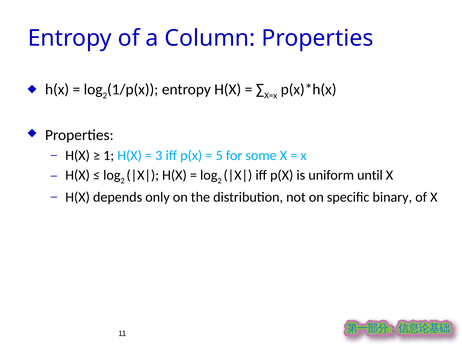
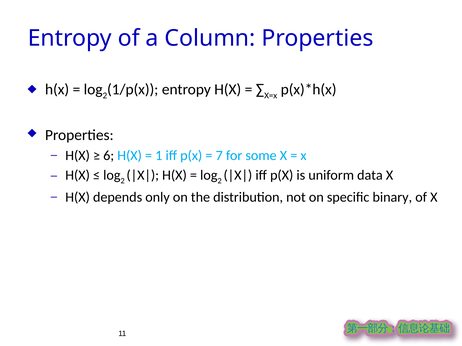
1: 1 -> 6
3: 3 -> 1
5: 5 -> 7
until: until -> data
